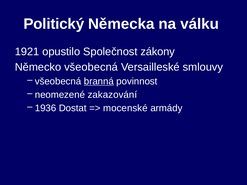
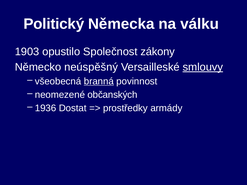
1921: 1921 -> 1903
Německo všeobecná: všeobecná -> neúspěšný
smlouvy underline: none -> present
zakazování: zakazování -> občanských
mocenské: mocenské -> prostředky
